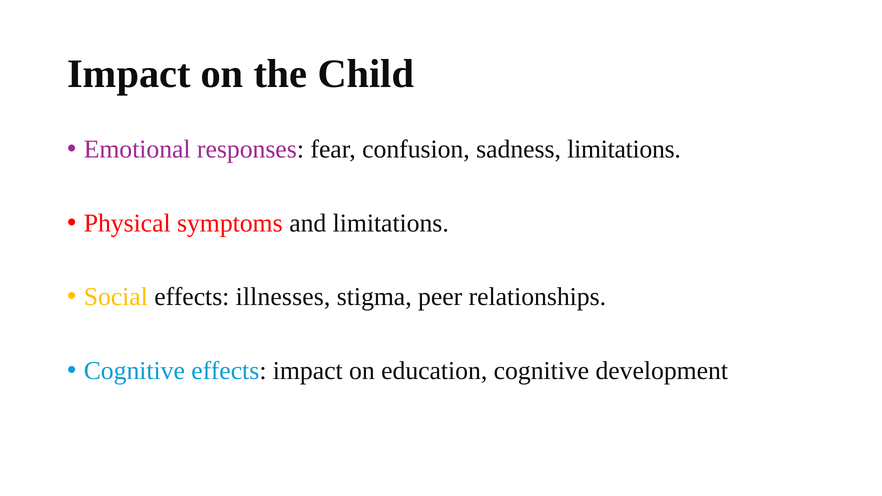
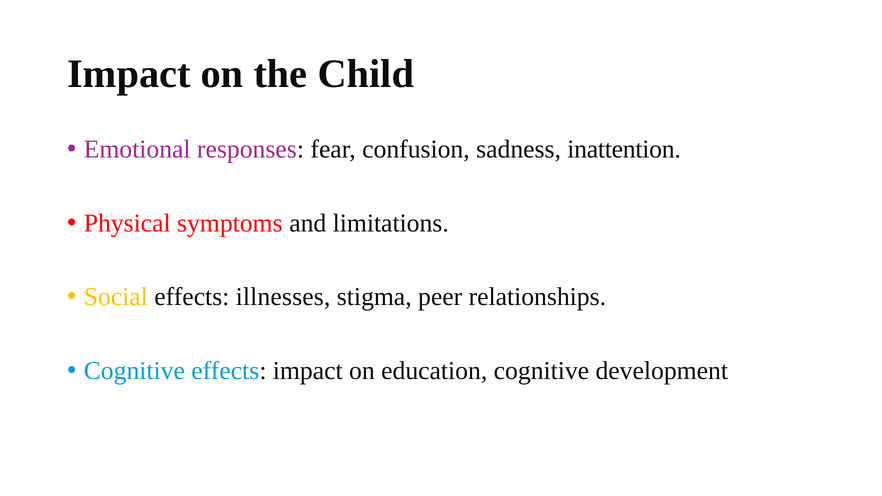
sadness limitations: limitations -> inattention
